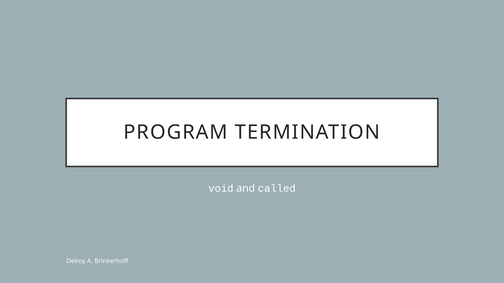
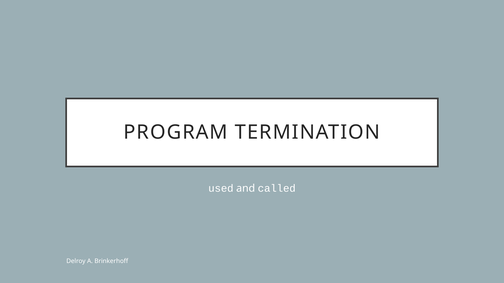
void: void -> used
